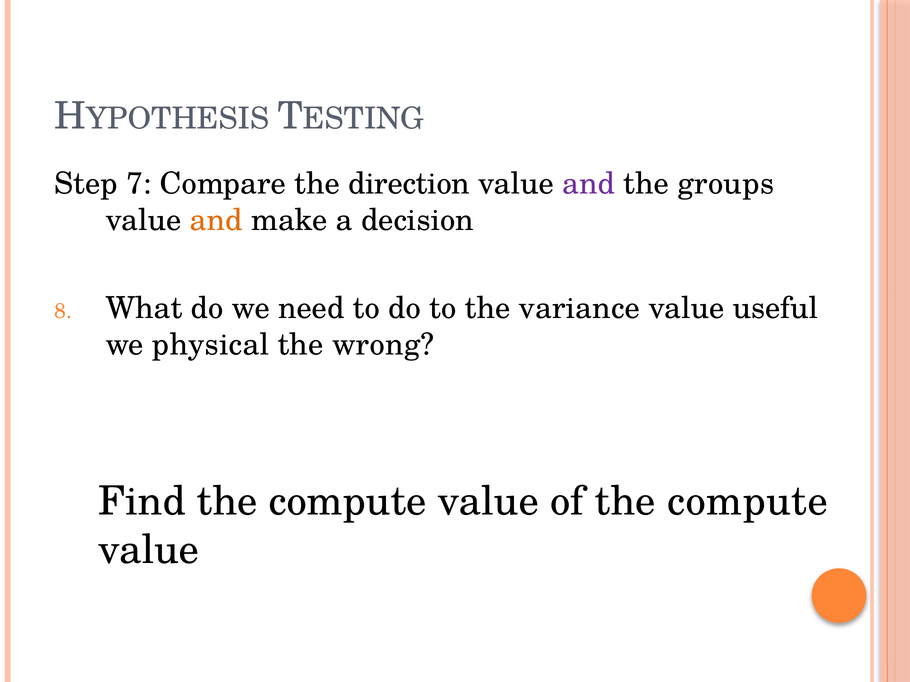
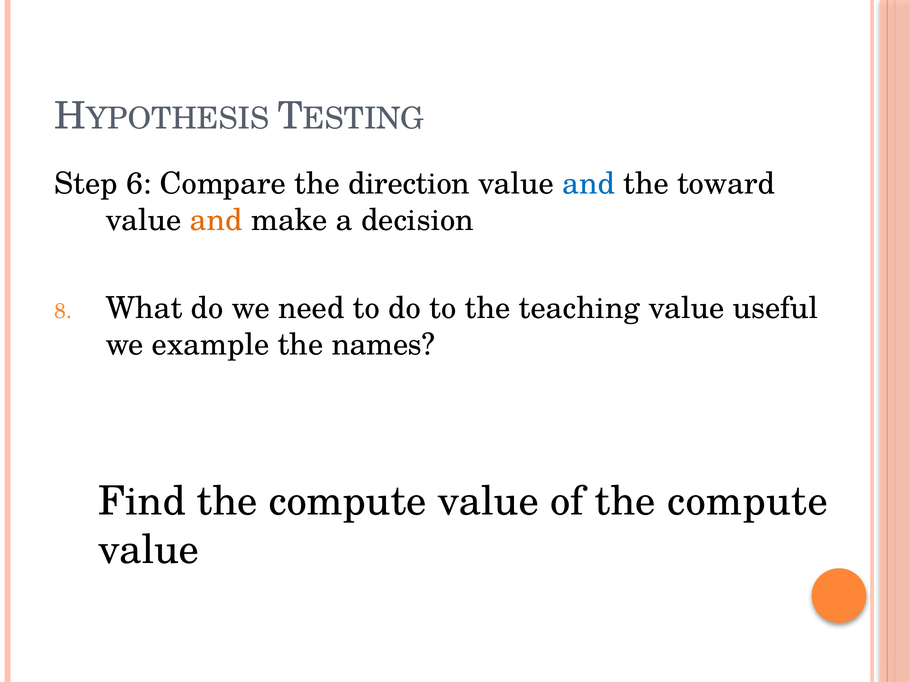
7: 7 -> 6
and at (589, 184) colour: purple -> blue
groups: groups -> toward
variance: variance -> teaching
physical: physical -> example
wrong: wrong -> names
